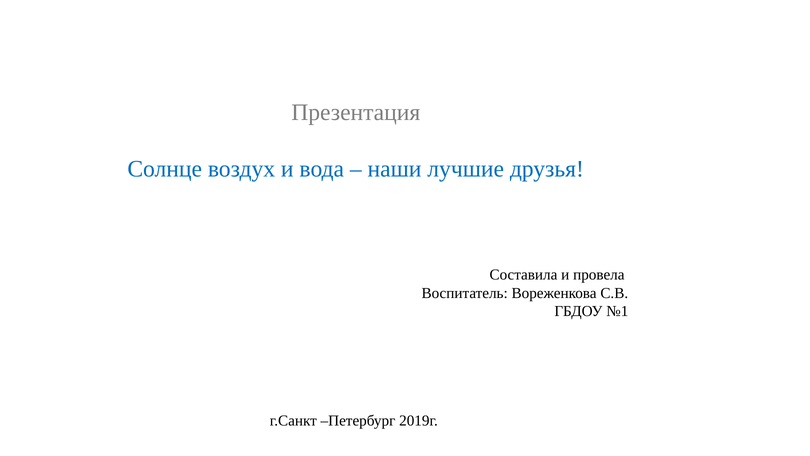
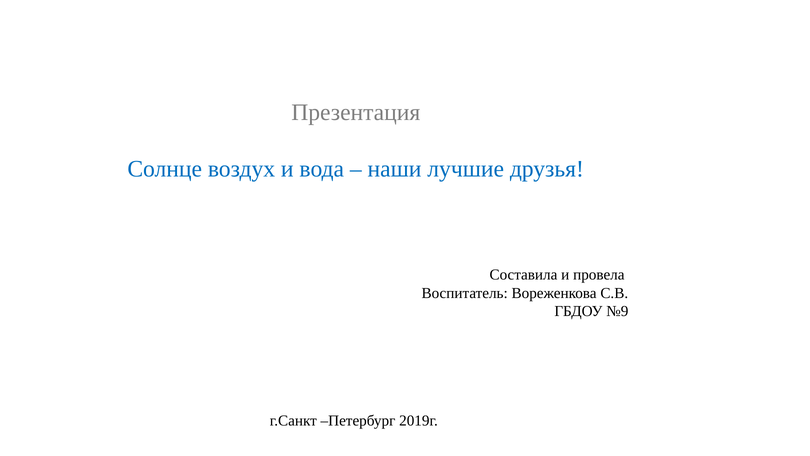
№1: №1 -> №9
